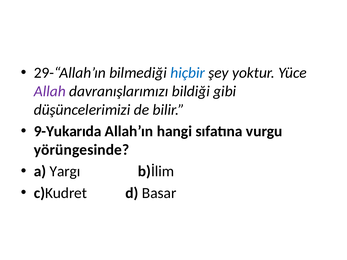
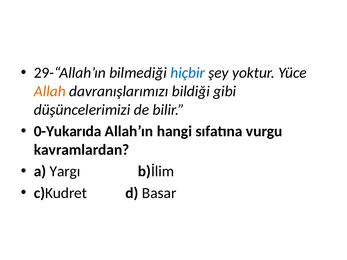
Allah colour: purple -> orange
9-Yukarıda: 9-Yukarıda -> 0-Yukarıda
yörüngesinde: yörüngesinde -> kavramlardan
